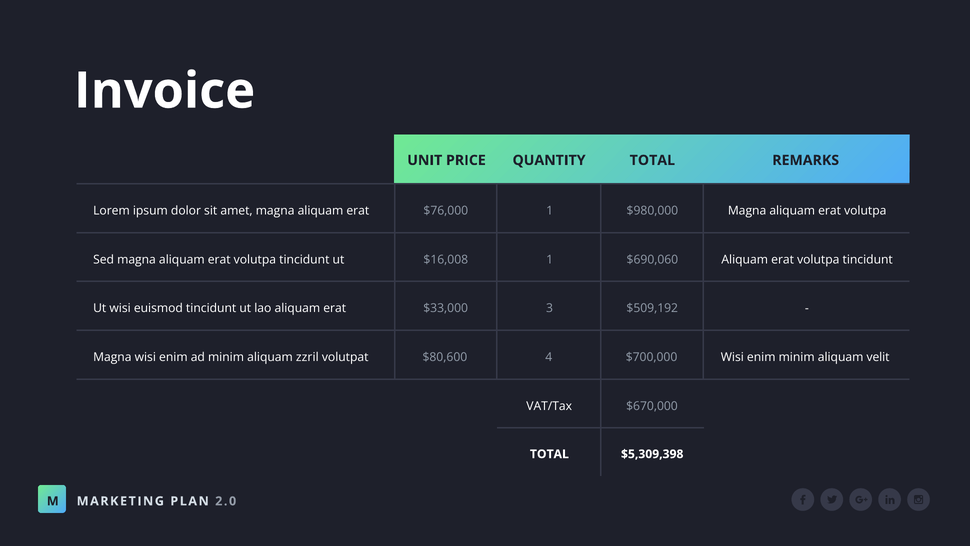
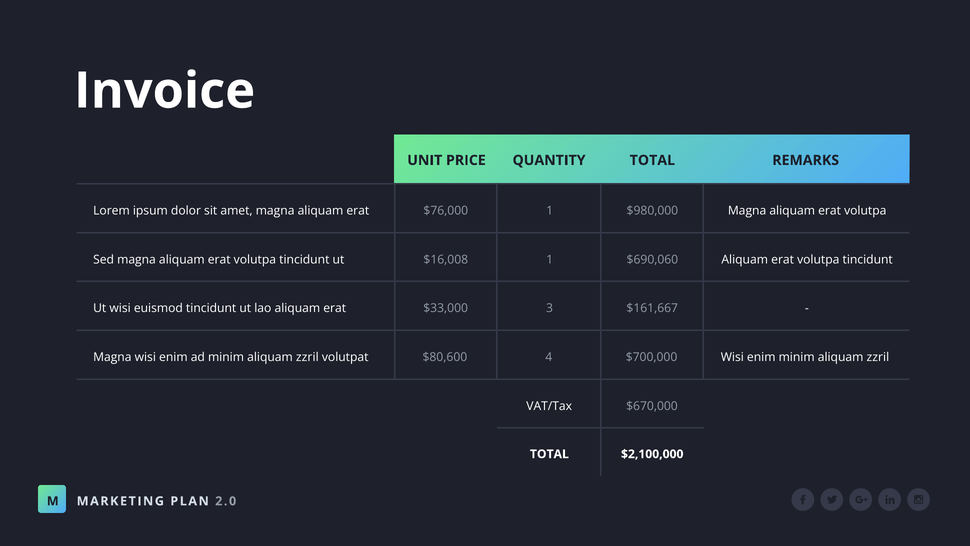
$509,192: $509,192 -> $161,667
enim minim aliquam velit: velit -> zzril
$5,309,398: $5,309,398 -> $2,100,000
